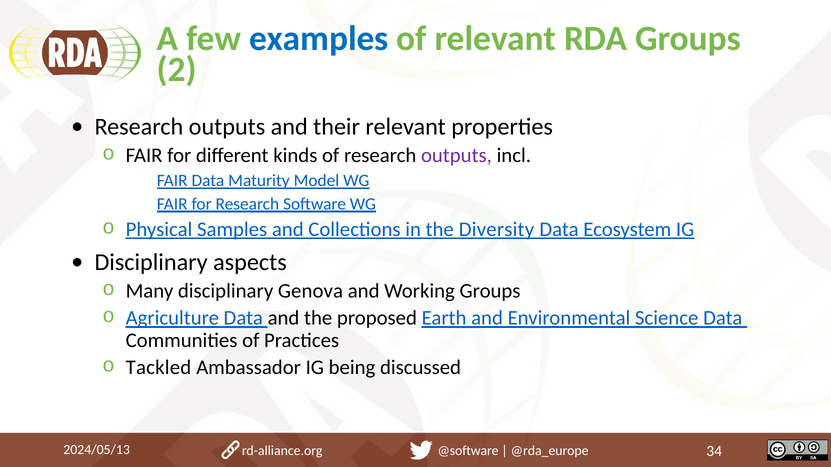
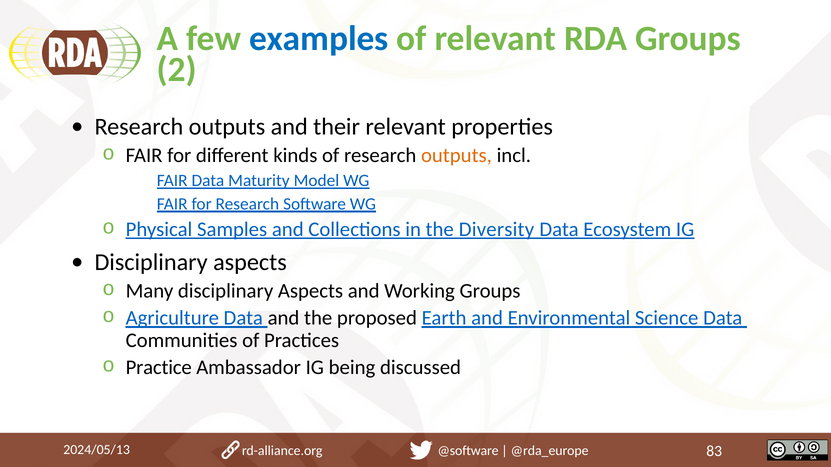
outputs at (456, 156) colour: purple -> orange
Many disciplinary Genova: Genova -> Aspects
Tackled: Tackled -> Practice
34: 34 -> 83
